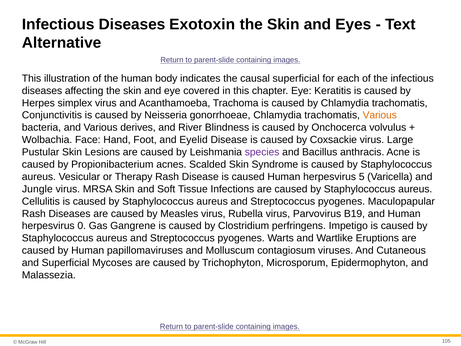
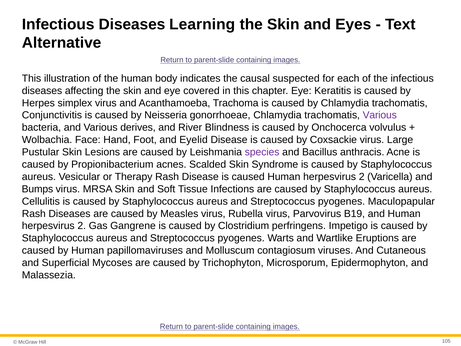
Exotoxin: Exotoxin -> Learning
causal superficial: superficial -> suspected
Various at (380, 115) colour: orange -> purple
caused Human herpesvirus 5: 5 -> 2
Jungle: Jungle -> Bumps
0 at (82, 226): 0 -> 2
